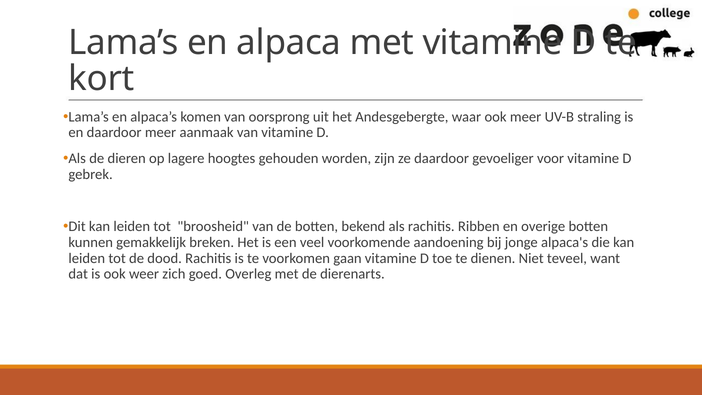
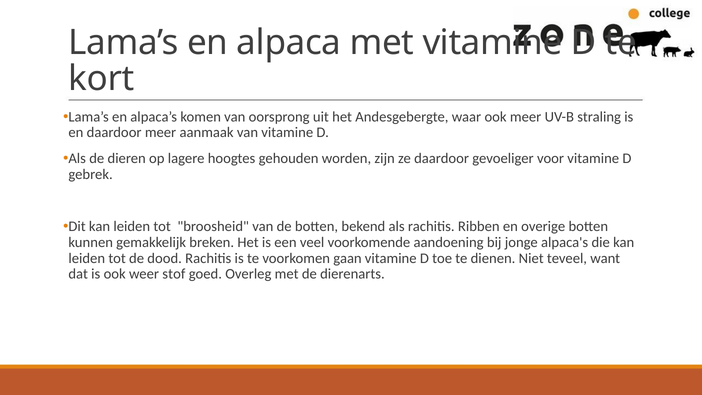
zich: zich -> stof
